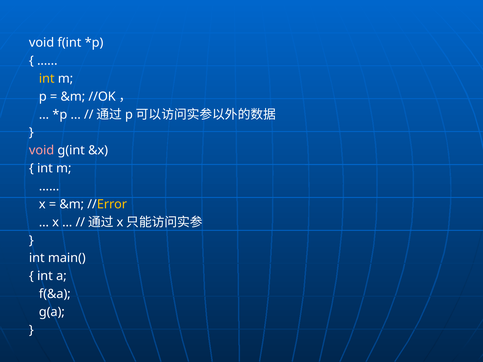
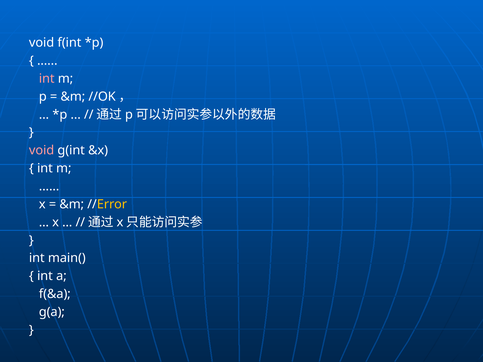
int at (47, 79) colour: yellow -> pink
